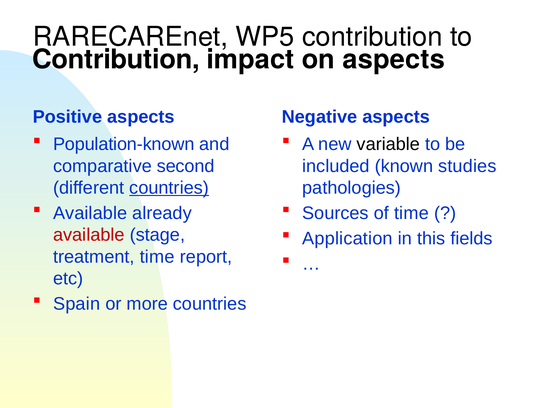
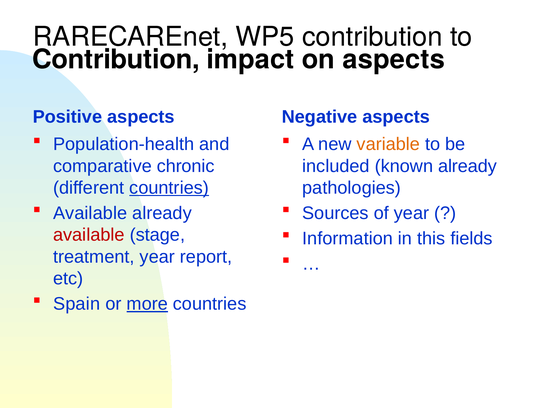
Population-known: Population-known -> Population-health
variable colour: black -> orange
second: second -> chronic
known studies: studies -> already
of time: time -> year
Application: Application -> Information
treatment time: time -> year
more underline: none -> present
